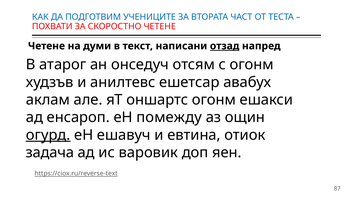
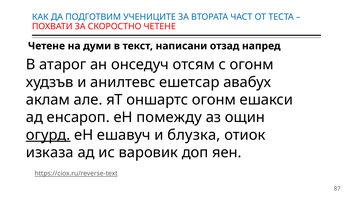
отзад underline: present -> none
евтина: евтина -> блузка
задача: задача -> изказа
